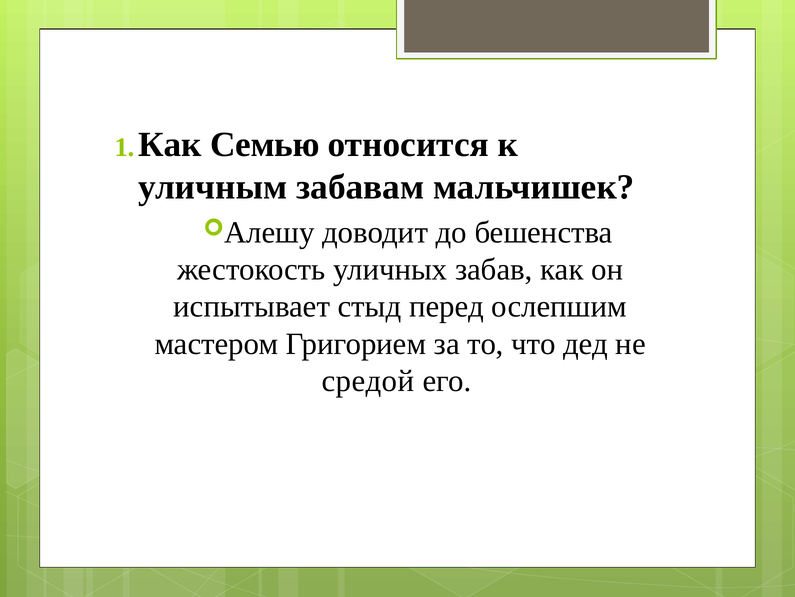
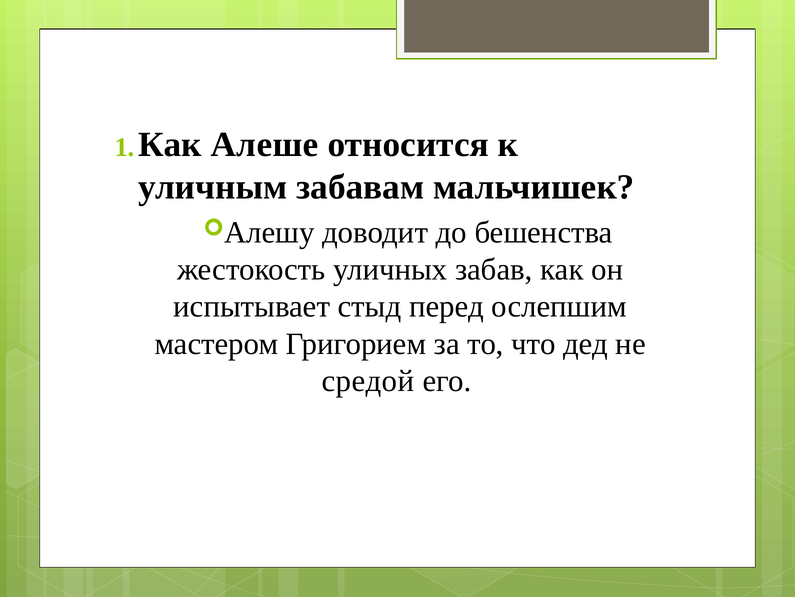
Семью: Семью -> Алеше
